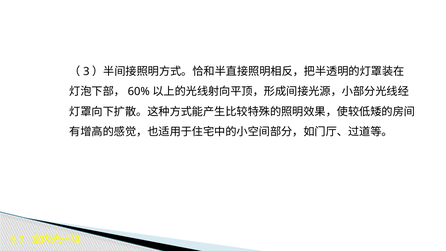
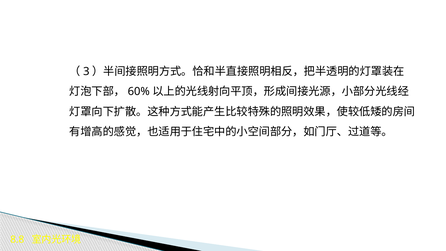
6.9: 6.9 -> 8.8
